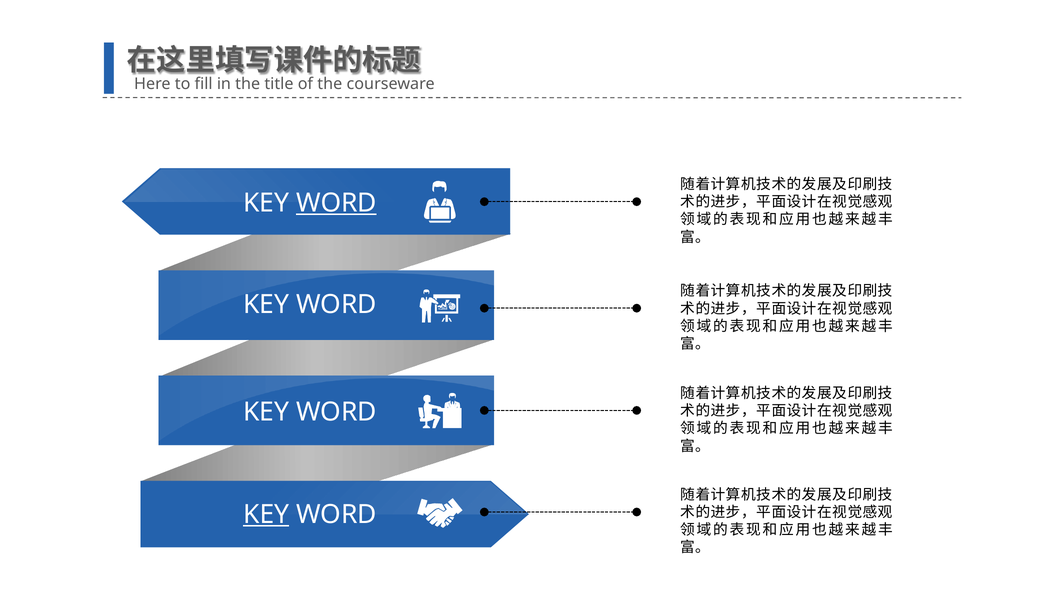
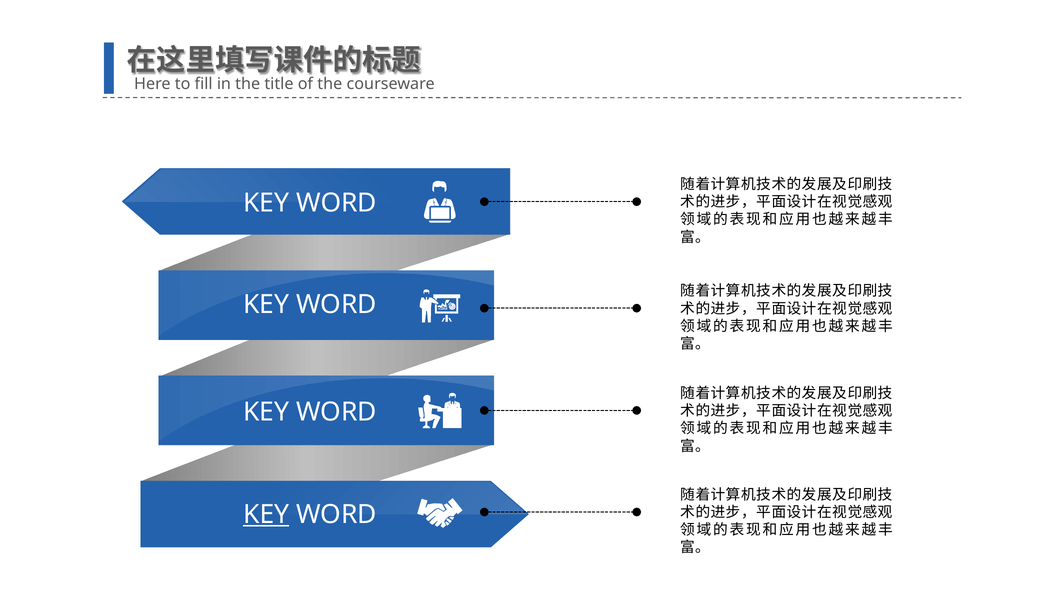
WORD at (336, 203) underline: present -> none
